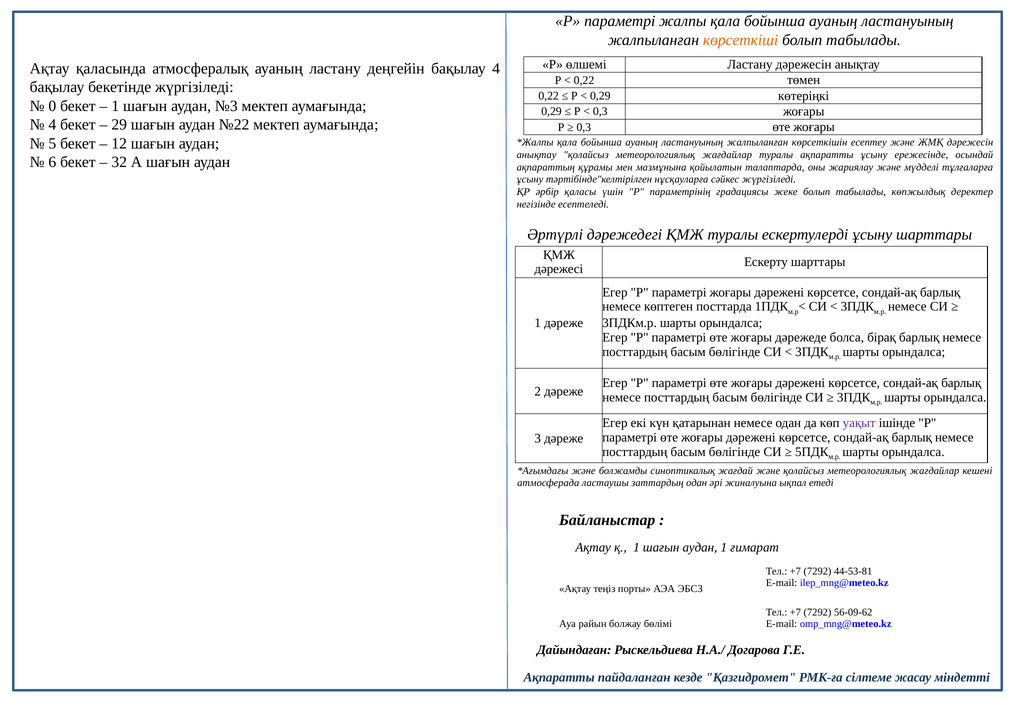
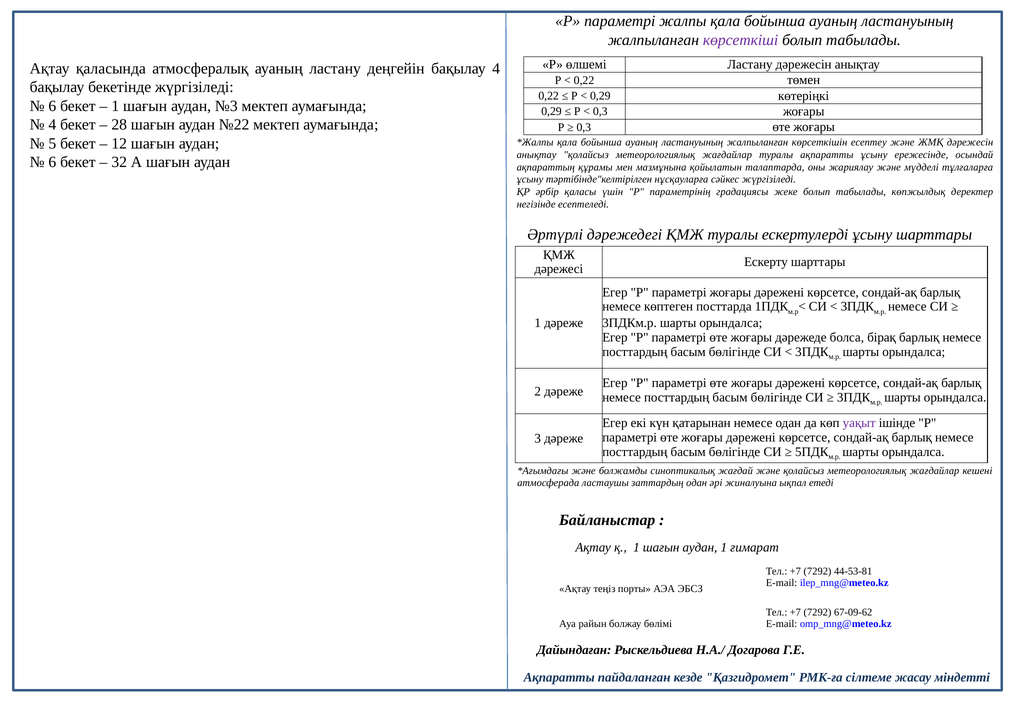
көрсеткіші colour: orange -> purple
0 at (52, 106): 0 -> 6
29: 29 -> 28
56-09-62: 56-09-62 -> 67-09-62
